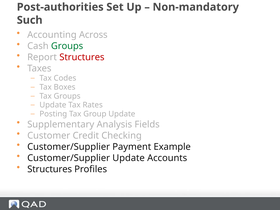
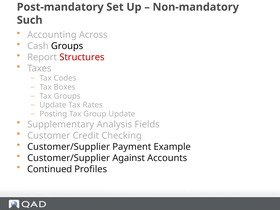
Post-authorities: Post-authorities -> Post-mandatory
Groups at (67, 46) colour: green -> black
Customer/Supplier Update: Update -> Against
Structures at (50, 169): Structures -> Continued
